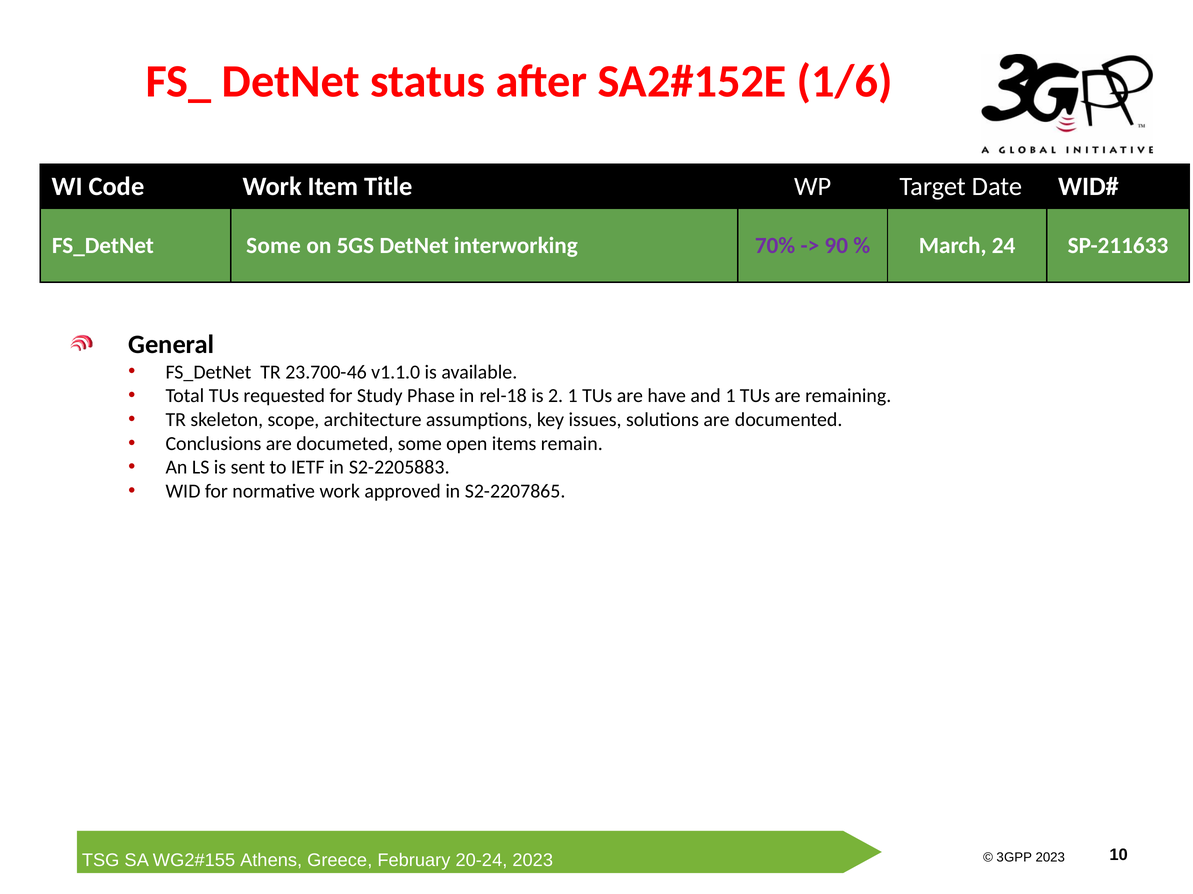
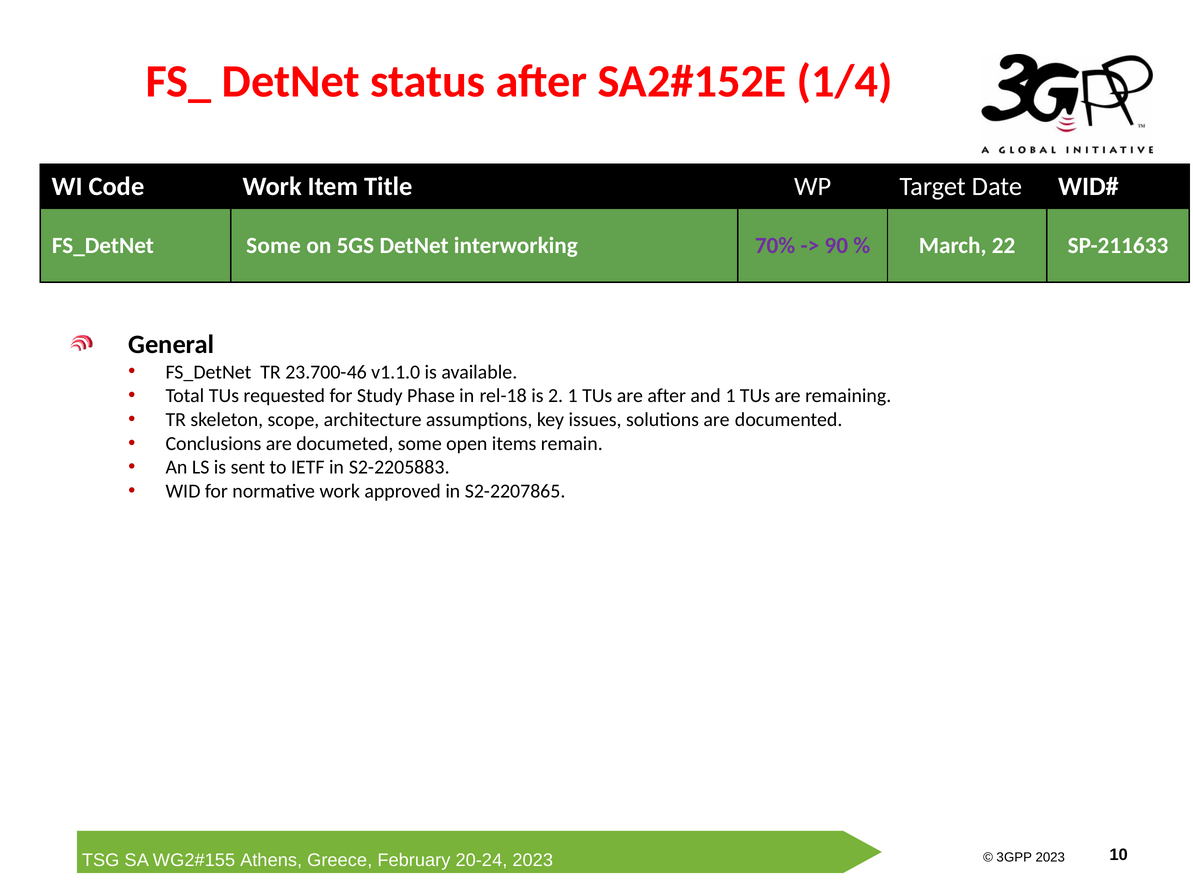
1/6: 1/6 -> 1/4
24: 24 -> 22
are have: have -> after
